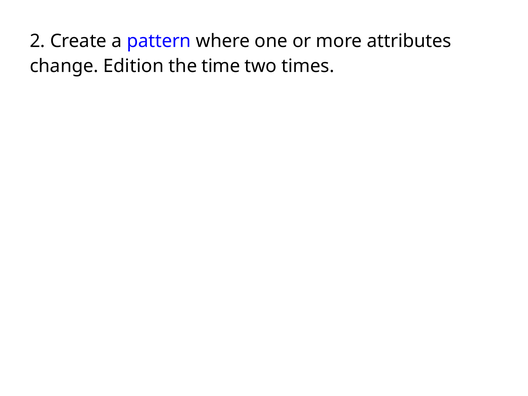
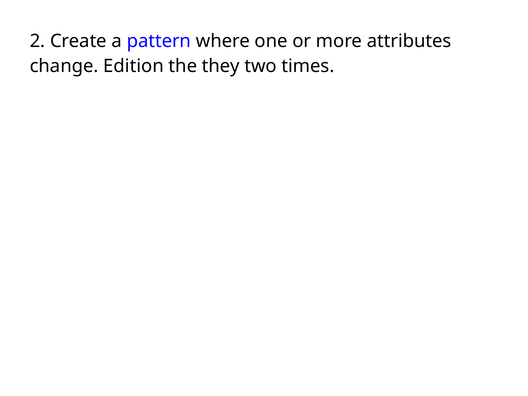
time: time -> they
